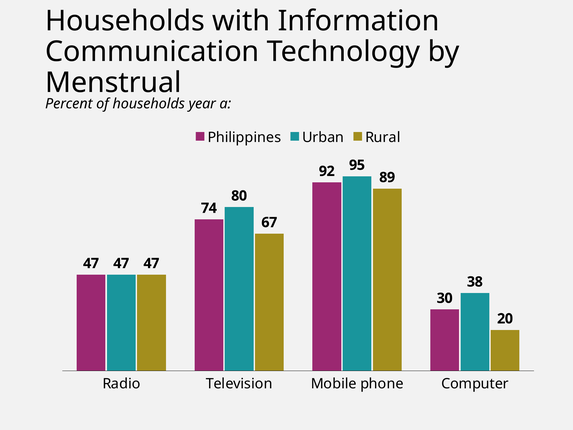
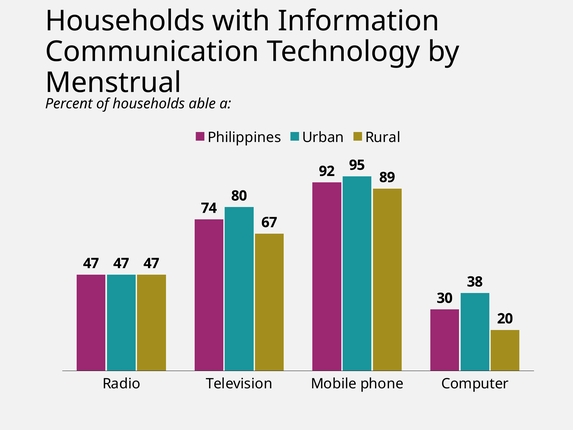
year: year -> able
